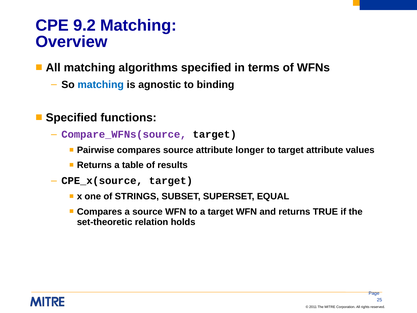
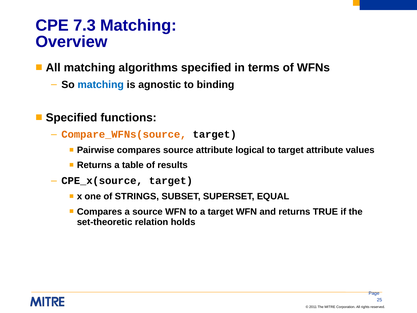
9.2: 9.2 -> 7.3
Compare_WFNs(source colour: purple -> orange
longer: longer -> logical
